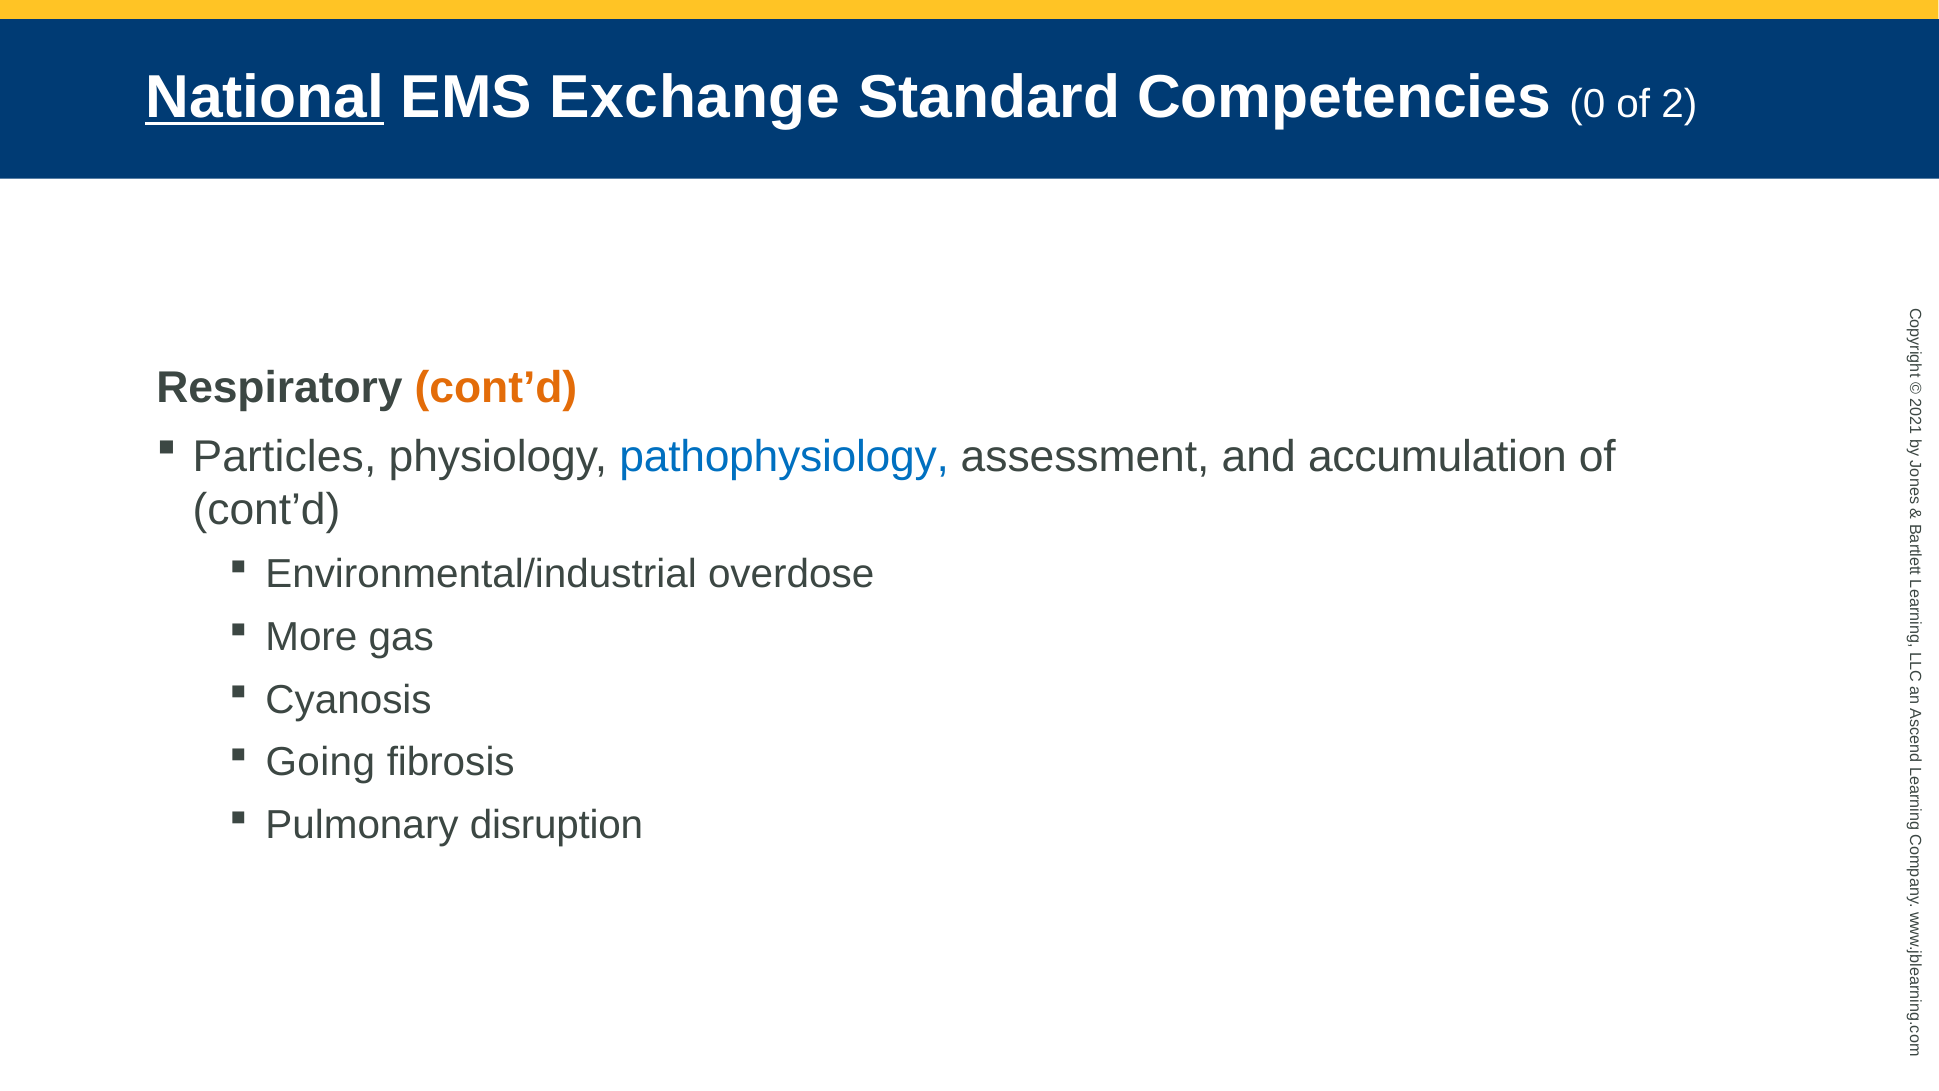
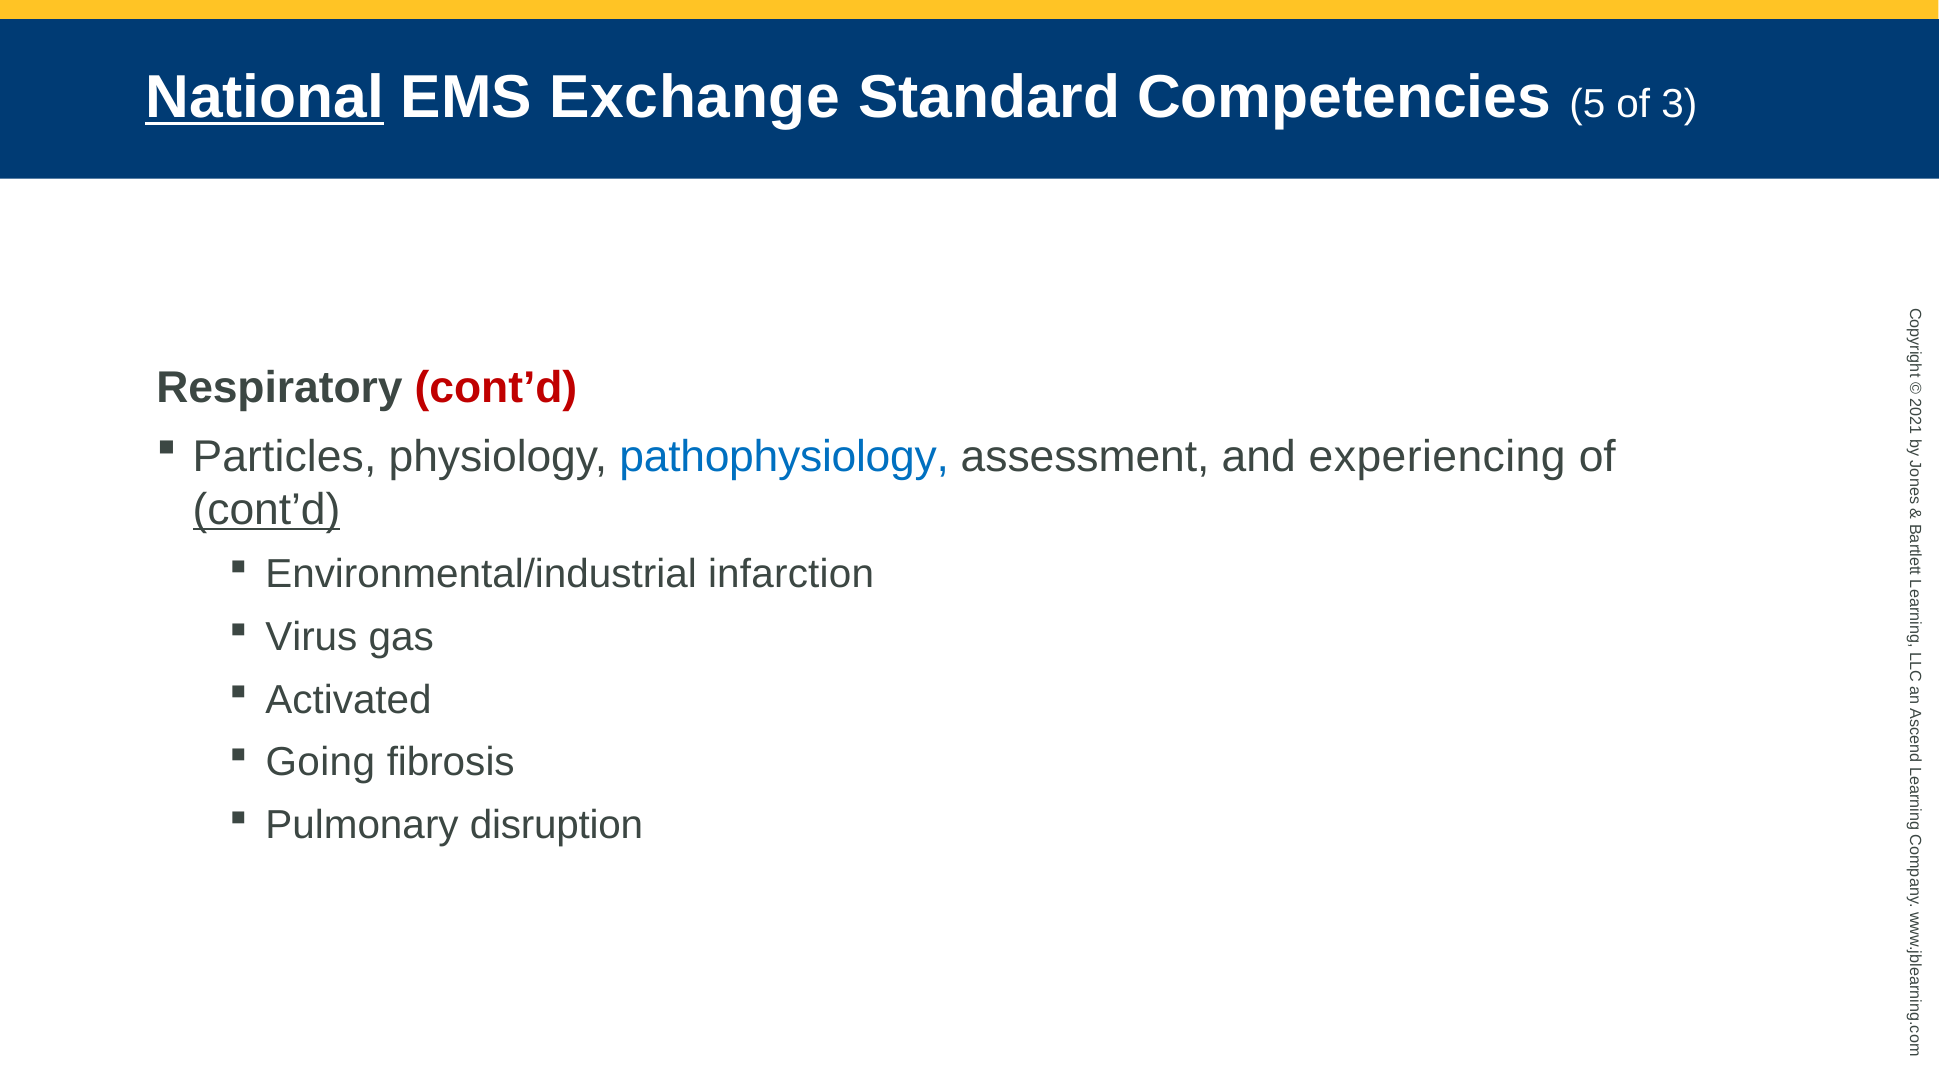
Competencies 0: 0 -> 5
of 2: 2 -> 3
cont’d at (496, 387) colour: orange -> red
accumulation: accumulation -> experiencing
cont’d at (267, 510) underline: none -> present
overdose: overdose -> infarction
More: More -> Virus
Cyanosis: Cyanosis -> Activated
